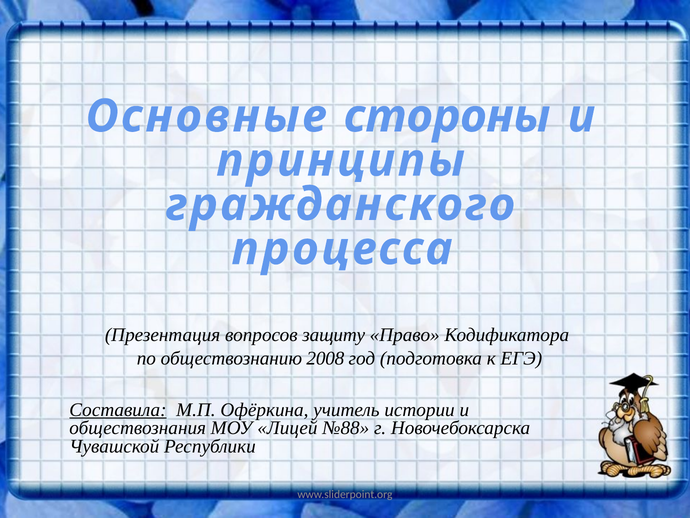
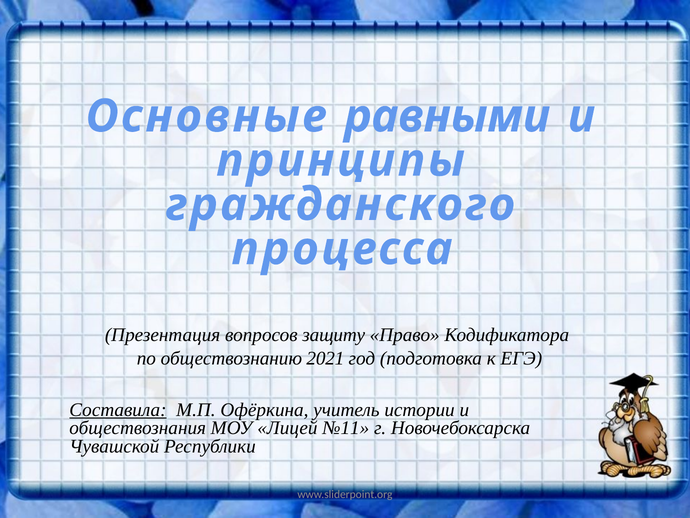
стороны: стороны -> равными
2008: 2008 -> 2021
№88: №88 -> №11
